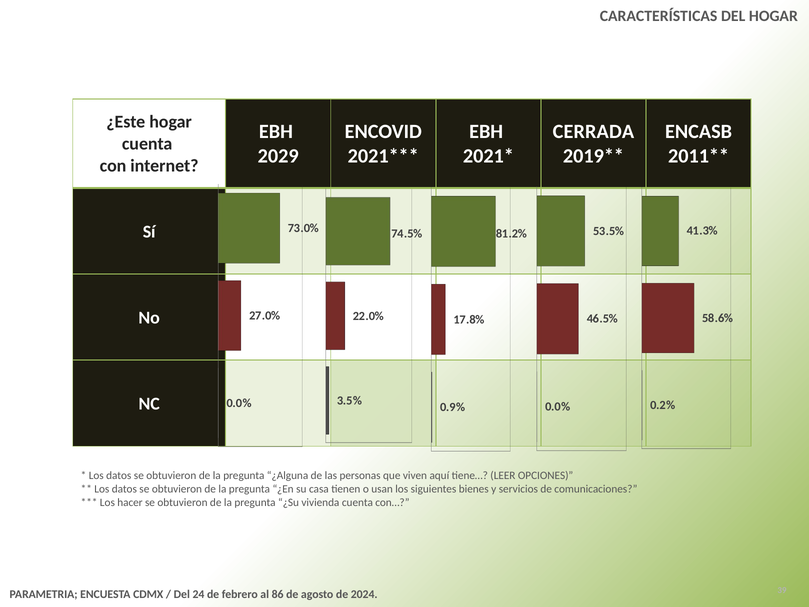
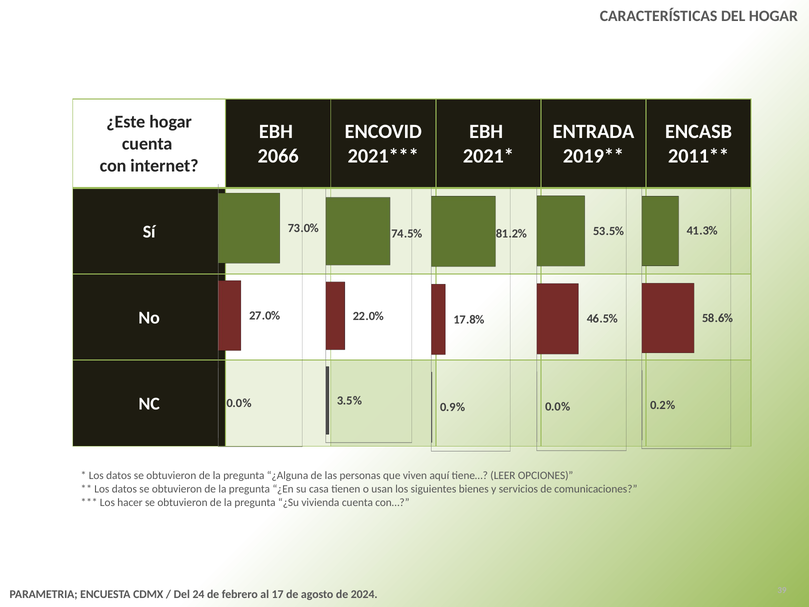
CERRADA: CERRADA -> ENTRADA
2029: 2029 -> 2066
86: 86 -> 17
